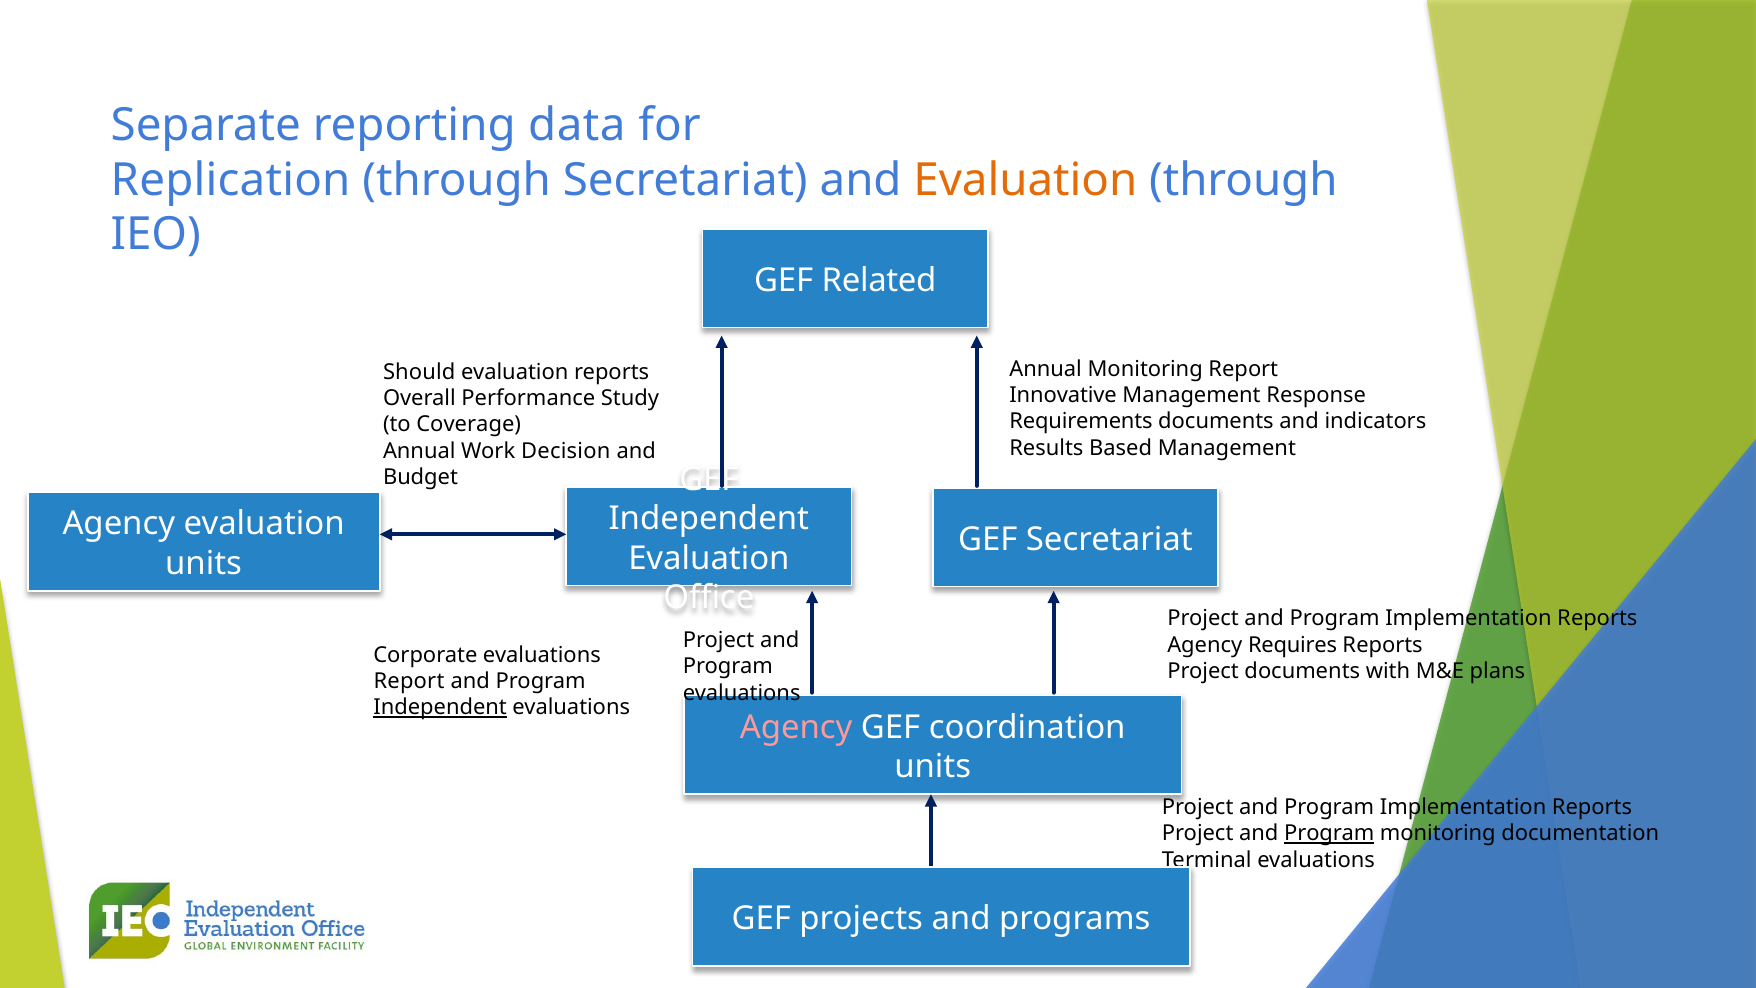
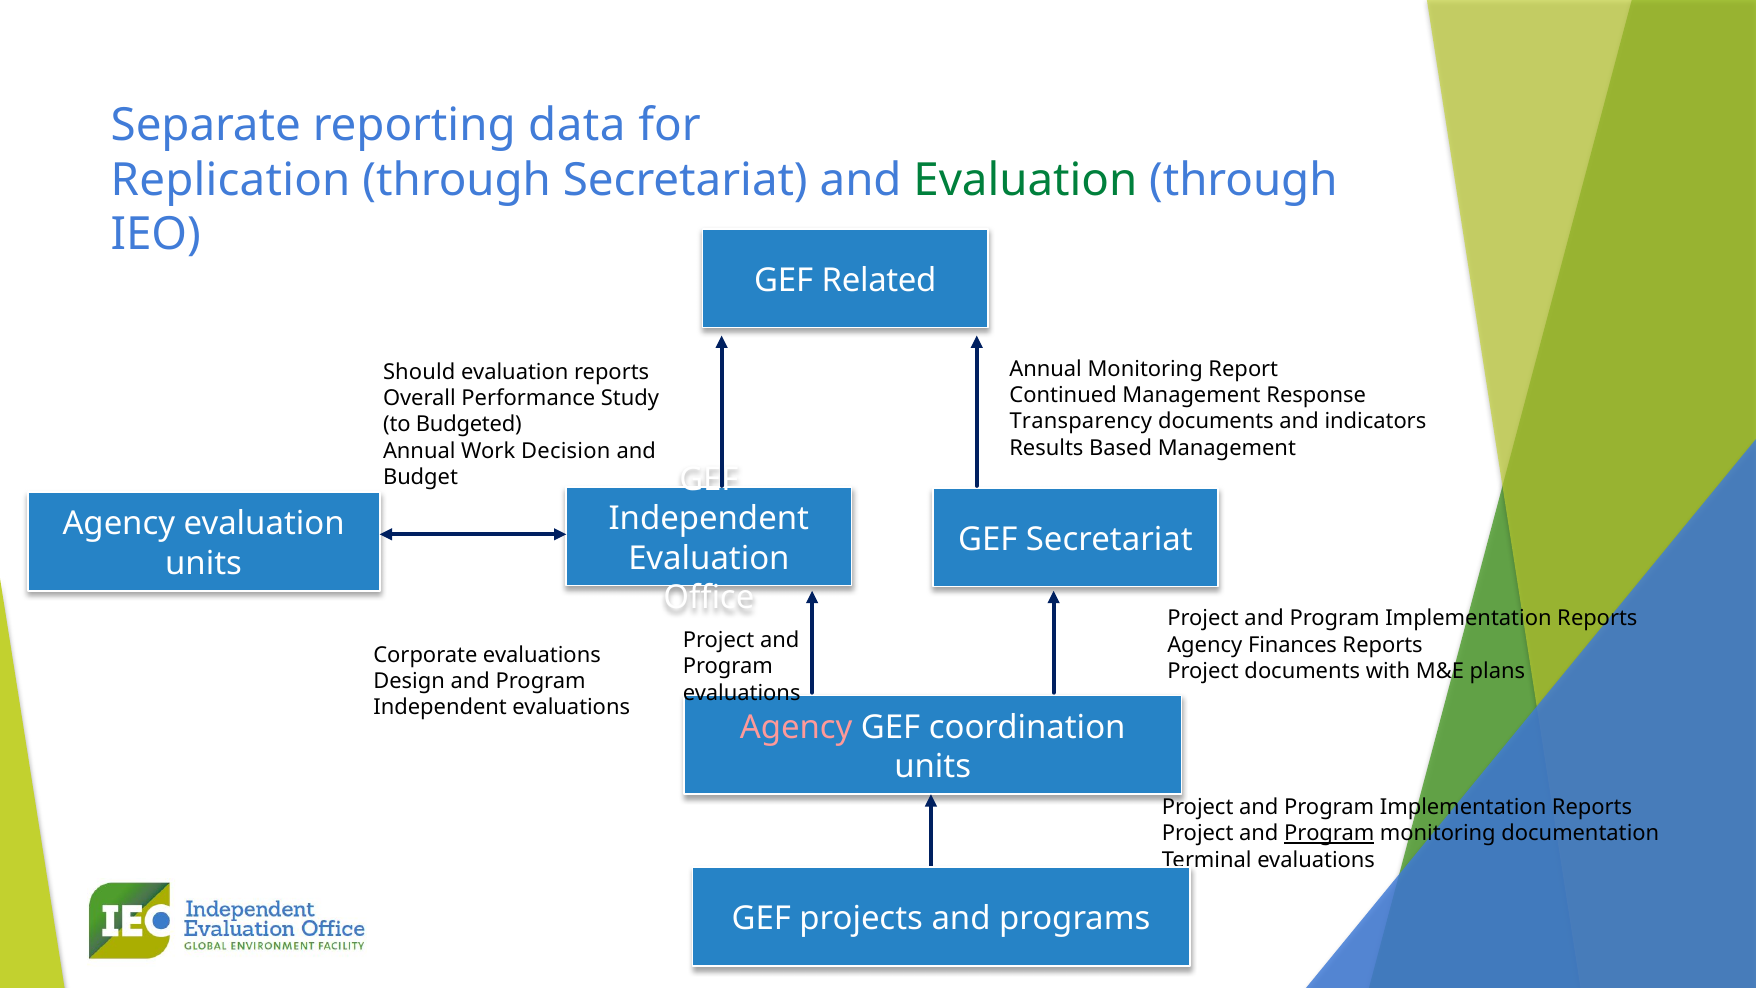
Evaluation at (1025, 180) colour: orange -> green
Innovative: Innovative -> Continued
Requirements: Requirements -> Transparency
Coverage: Coverage -> Budgeted
Requires: Requires -> Finances
Report at (409, 681): Report -> Design
Independent at (440, 707) underline: present -> none
